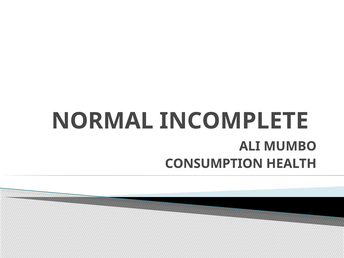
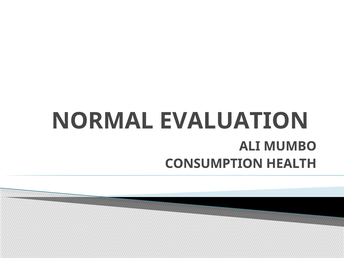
INCOMPLETE: INCOMPLETE -> EVALUATION
